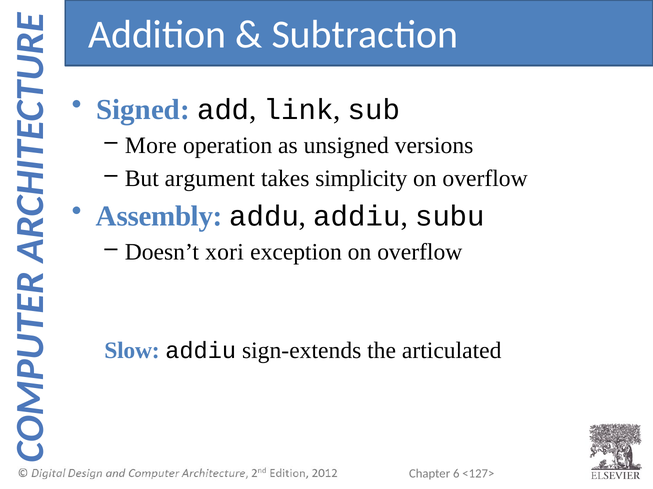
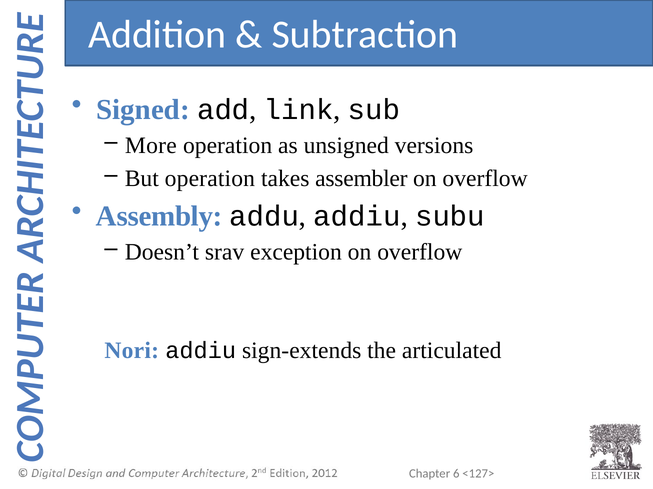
But argument: argument -> operation
simplicity: simplicity -> assembler
xori: xori -> srav
Slow: Slow -> Nori
